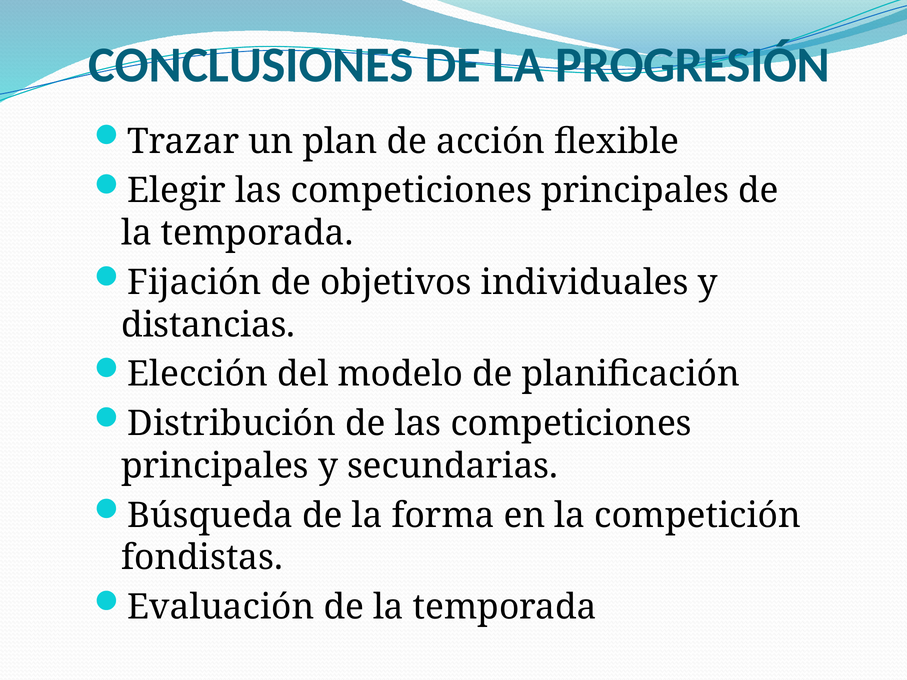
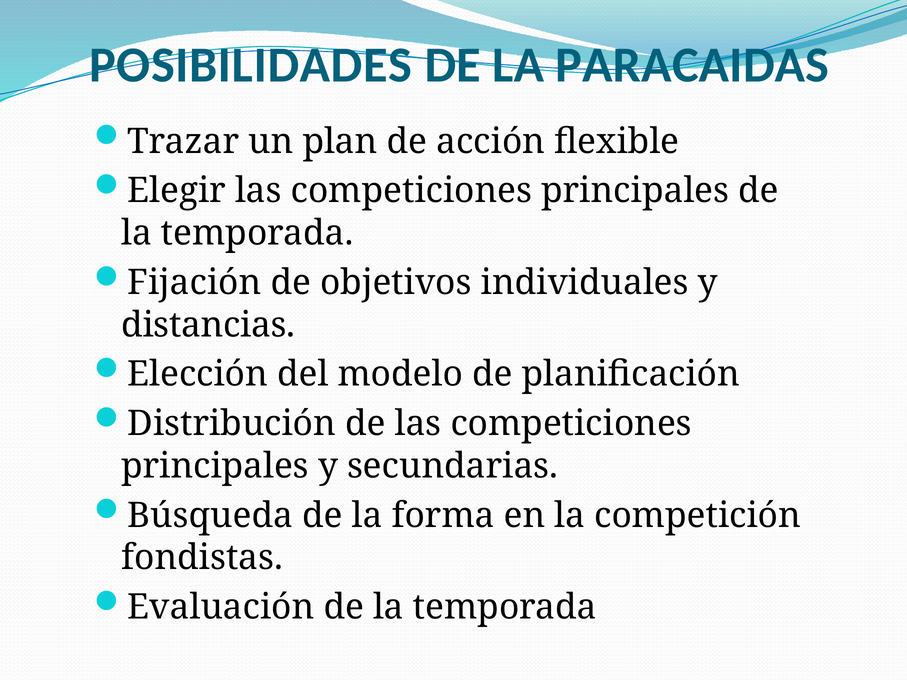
CONCLUSIONES: CONCLUSIONES -> POSIBILIDADES
PROGRESIÓN: PROGRESIÓN -> PARACAIDAS
